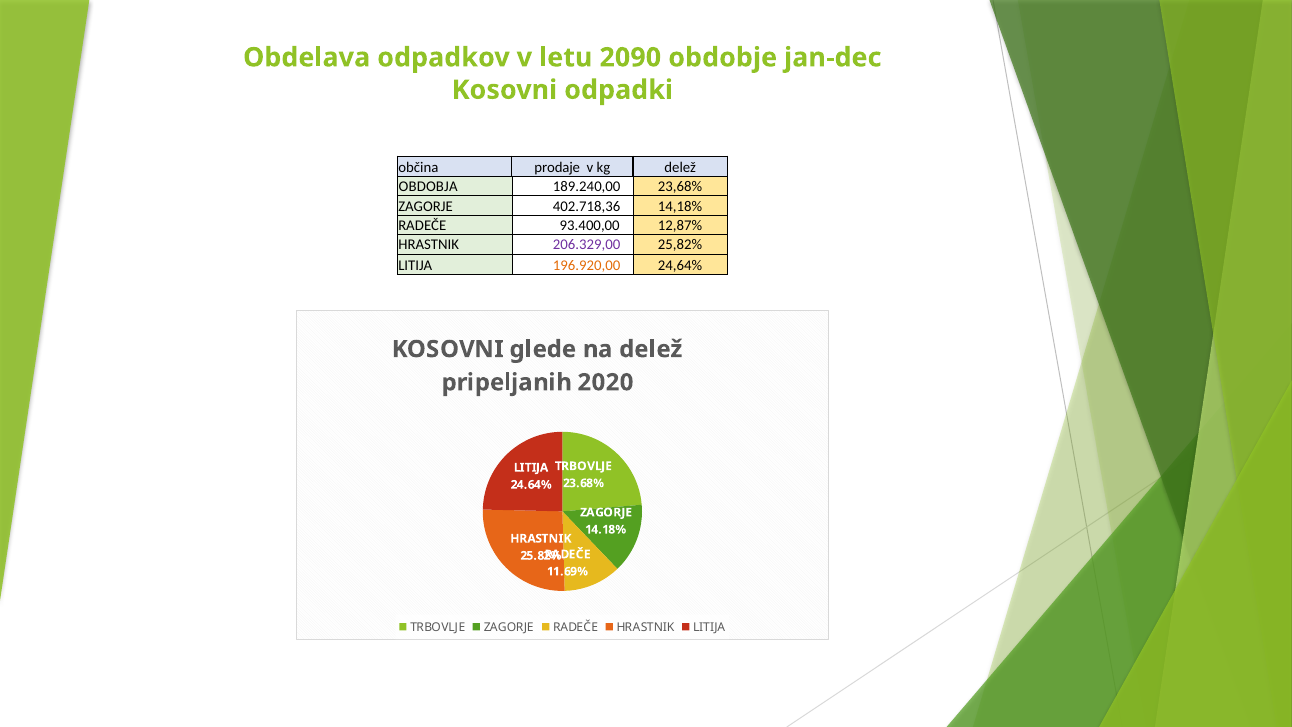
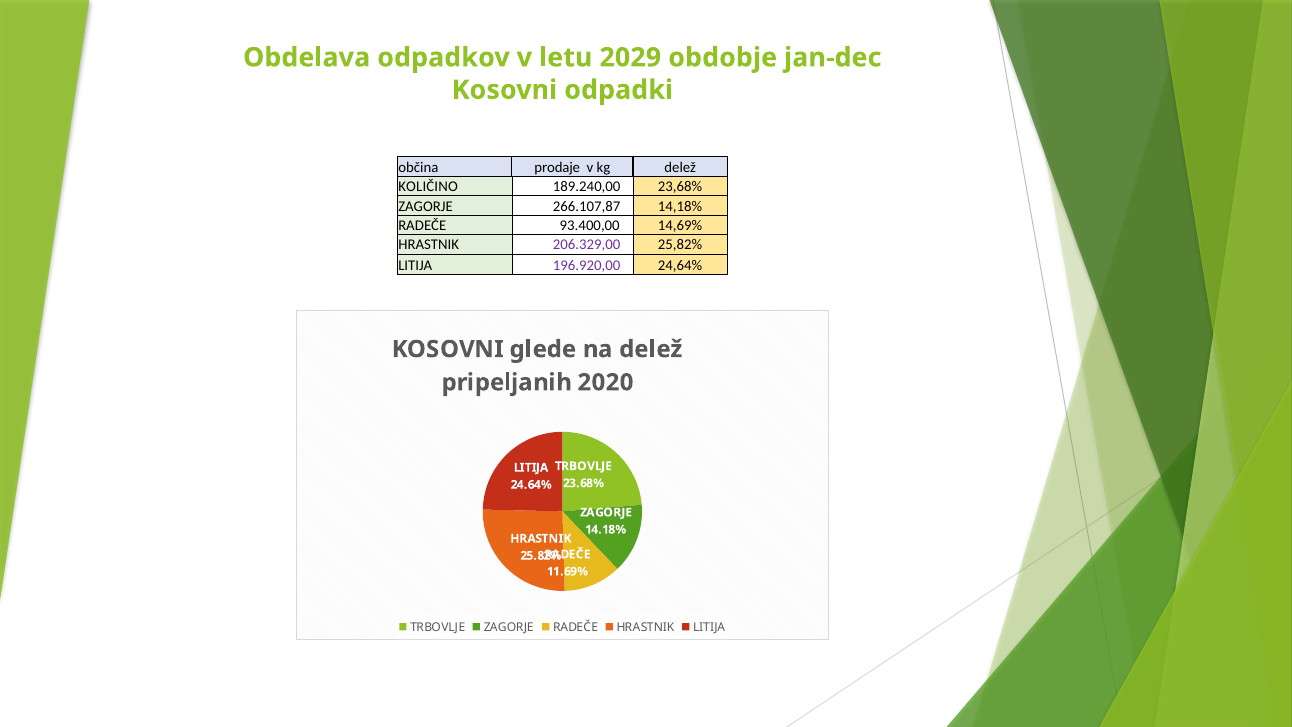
2090: 2090 -> 2029
OBDOBJA: OBDOBJA -> KOLIČINO
402.718,36: 402.718,36 -> 266.107,87
12,87%: 12,87% -> 14,69%
196.920,00 colour: orange -> purple
